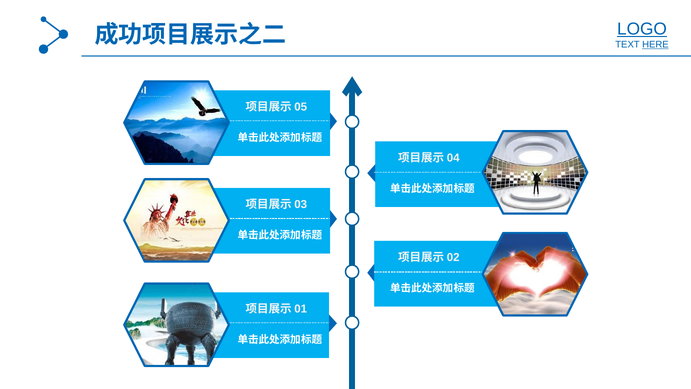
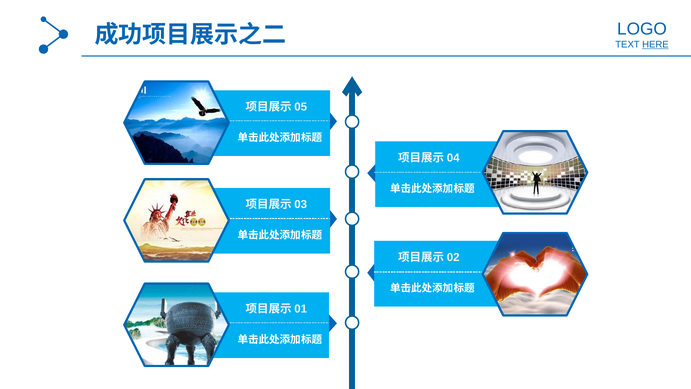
LOGO underline: present -> none
